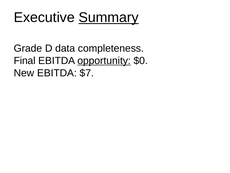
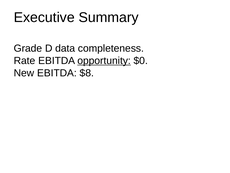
Summary underline: present -> none
Final: Final -> Rate
$7: $7 -> $8
